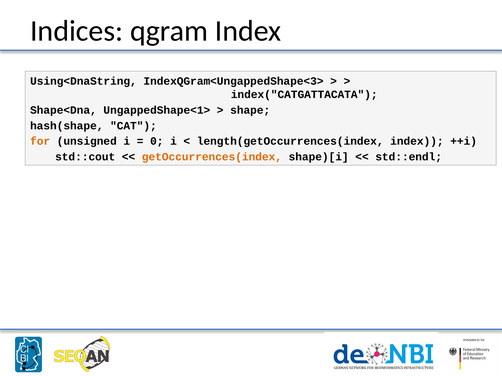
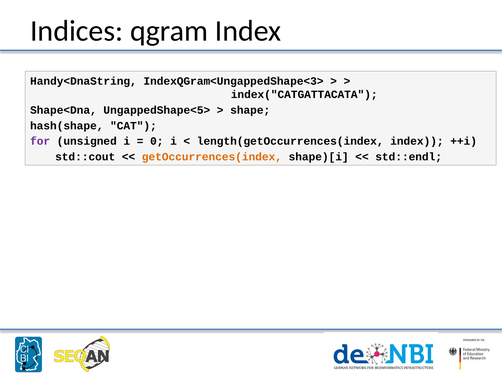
Using<DnaString: Using<DnaString -> Handy<DnaString
UngappedShape<1>: UngappedShape<1> -> UngappedShape<5>
for colour: orange -> purple
